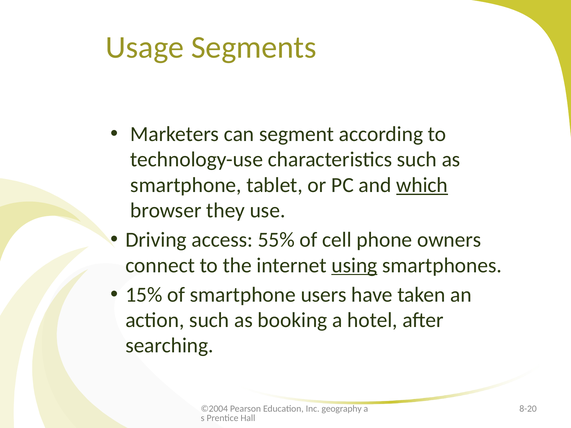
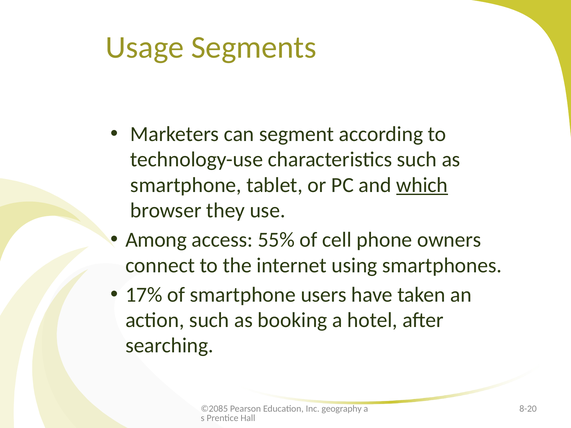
Driving: Driving -> Among
using underline: present -> none
15%: 15% -> 17%
©2004: ©2004 -> ©2085
